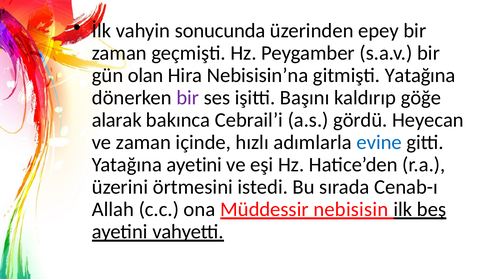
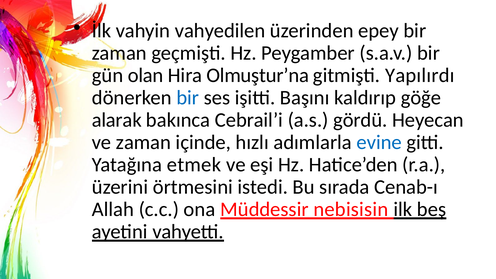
sonucunda: sonucunda -> vahyedilen
Nebisisin’na: Nebisisin’na -> Olmuştur’na
gitmişti Yatağına: Yatağına -> Yapılırdı
bir at (188, 98) colour: purple -> blue
Yatağına ayetini: ayetini -> etmek
